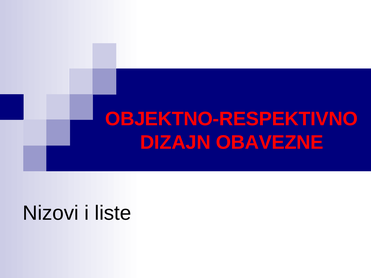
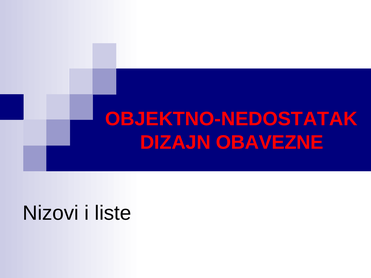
OBJEKTNO-RESPEKTIVNO: OBJEKTNO-RESPEKTIVNO -> OBJEKTNO-NEDOSTATAK
